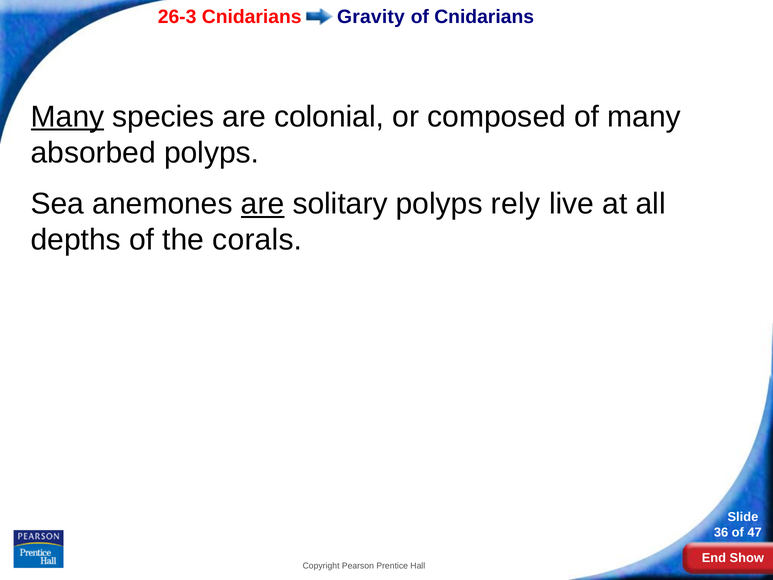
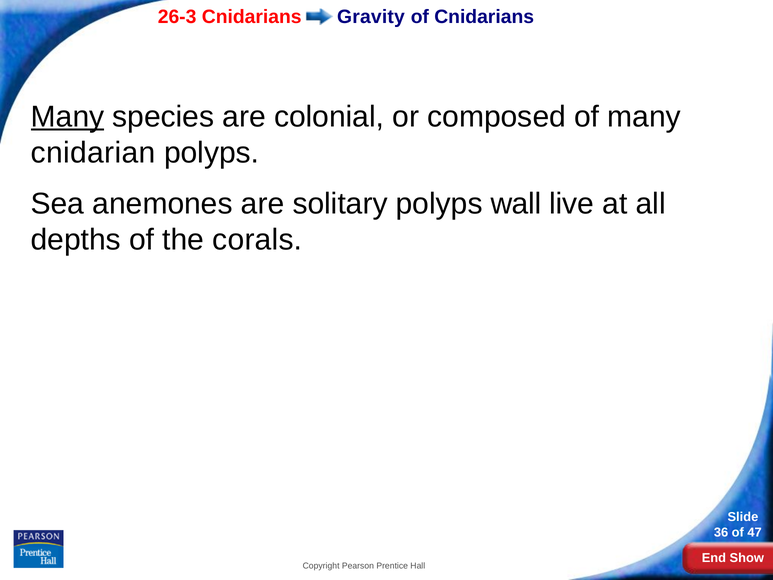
absorbed: absorbed -> cnidarian
are at (263, 204) underline: present -> none
rely: rely -> wall
